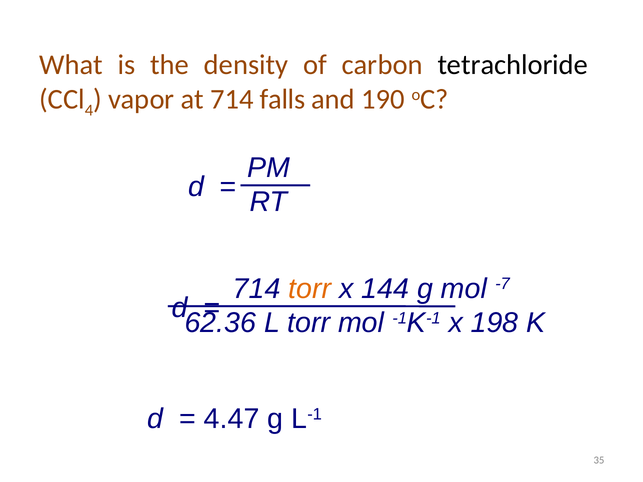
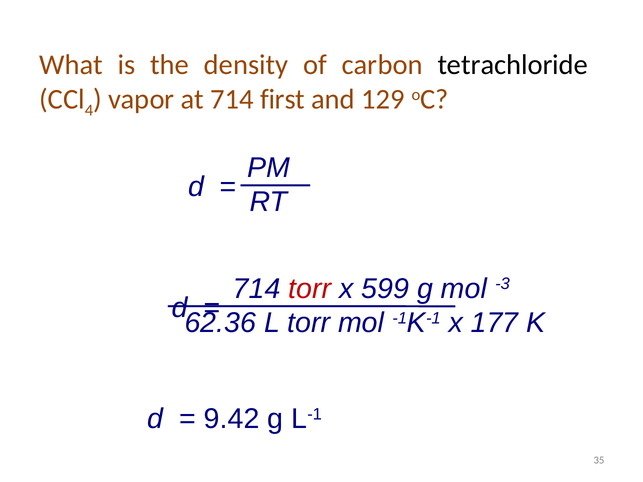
falls: falls -> first
190: 190 -> 129
torr at (310, 289) colour: orange -> red
144: 144 -> 599
-7: -7 -> -3
198: 198 -> 177
4.47: 4.47 -> 9.42
